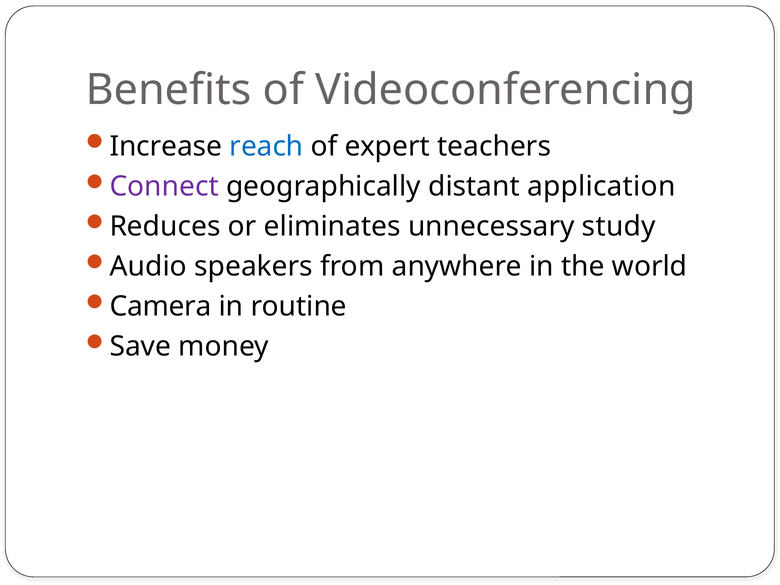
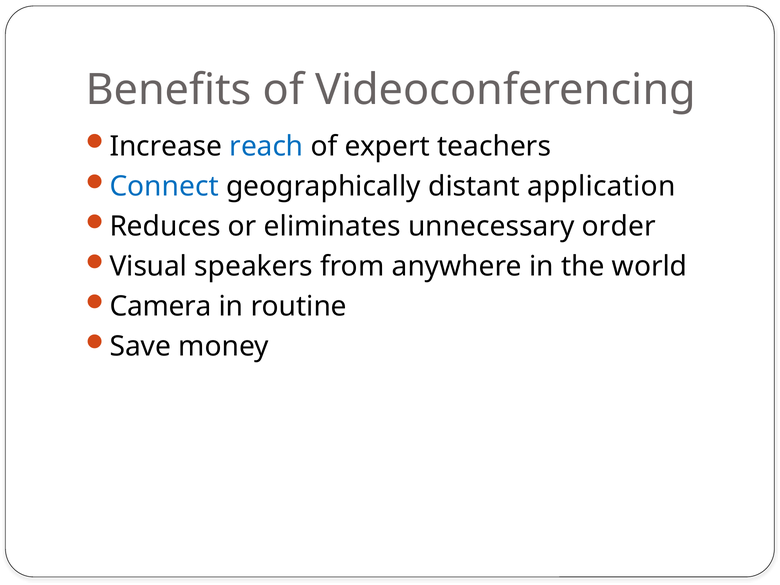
Connect colour: purple -> blue
study: study -> order
Audio: Audio -> Visual
